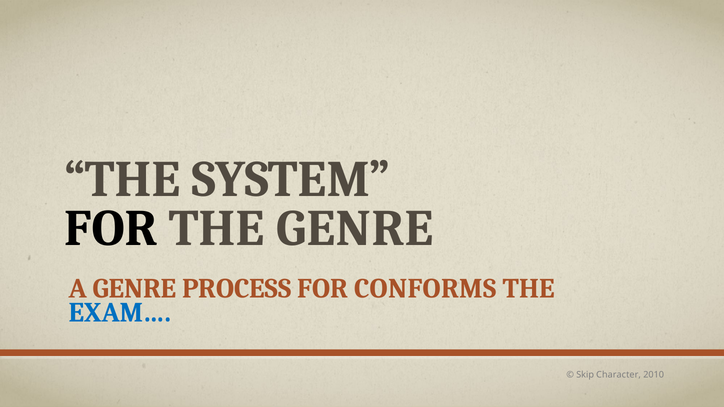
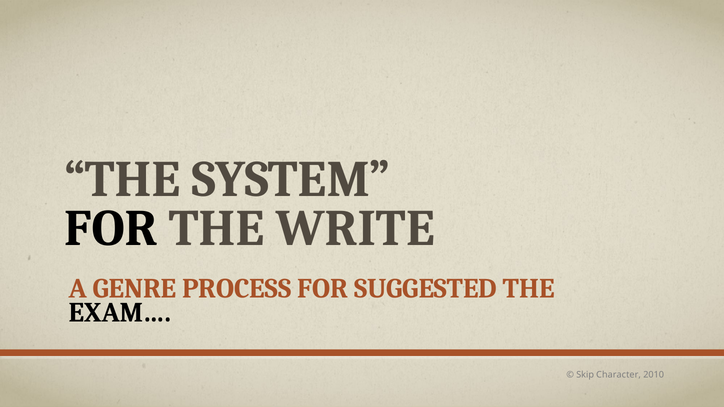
THE GENRE: GENRE -> WRITE
CONFORMS: CONFORMS -> SUGGESTED
EXAM… colour: blue -> black
